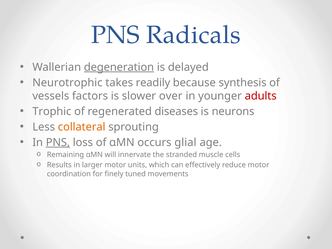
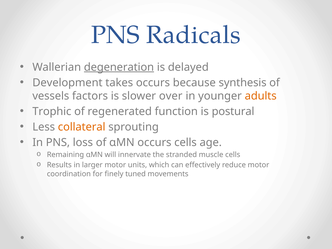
Neurotrophic: Neurotrophic -> Development
takes readily: readily -> occurs
adults colour: red -> orange
diseases: diseases -> function
neurons: neurons -> postural
PNS at (58, 142) underline: present -> none
occurs glial: glial -> cells
